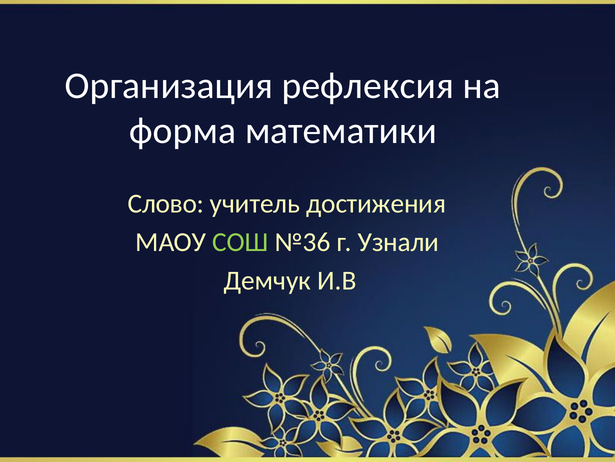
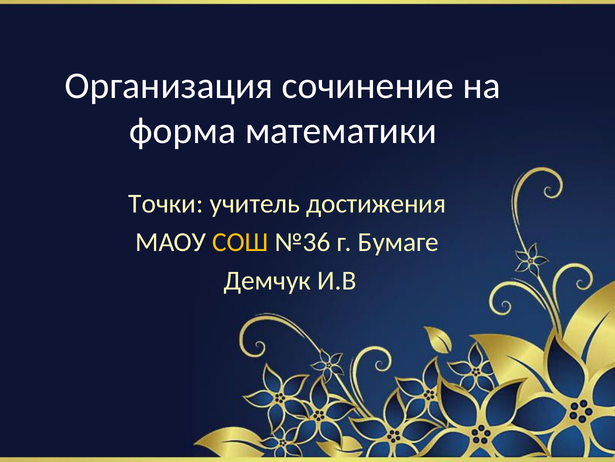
рефлексия: рефлексия -> сочинение
Слово: Слово -> Точки
СОШ colour: light green -> yellow
Узнали: Узнали -> Бумаге
